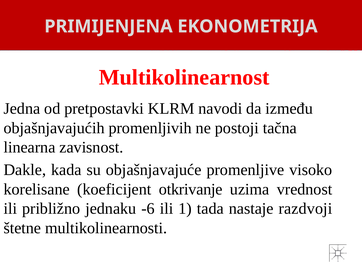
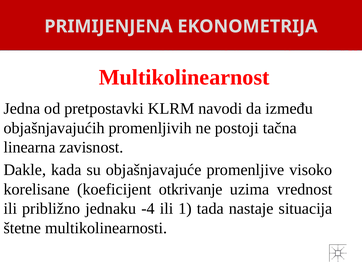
-6: -6 -> -4
razdvoji: razdvoji -> situacija
